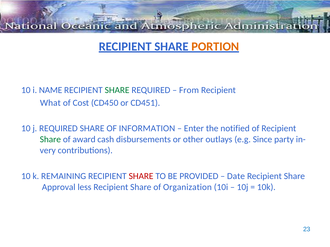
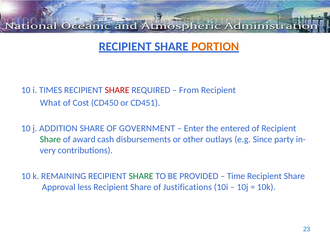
NAME: NAME -> TIMES
SHARE at (117, 90) colour: green -> red
j REQUIRED: REQUIRED -> ADDITION
INFORMATION: INFORMATION -> GOVERNMENT
notified: notified -> entered
SHARE at (141, 176) colour: red -> green
Date: Date -> Time
Organization: Organization -> Justifications
